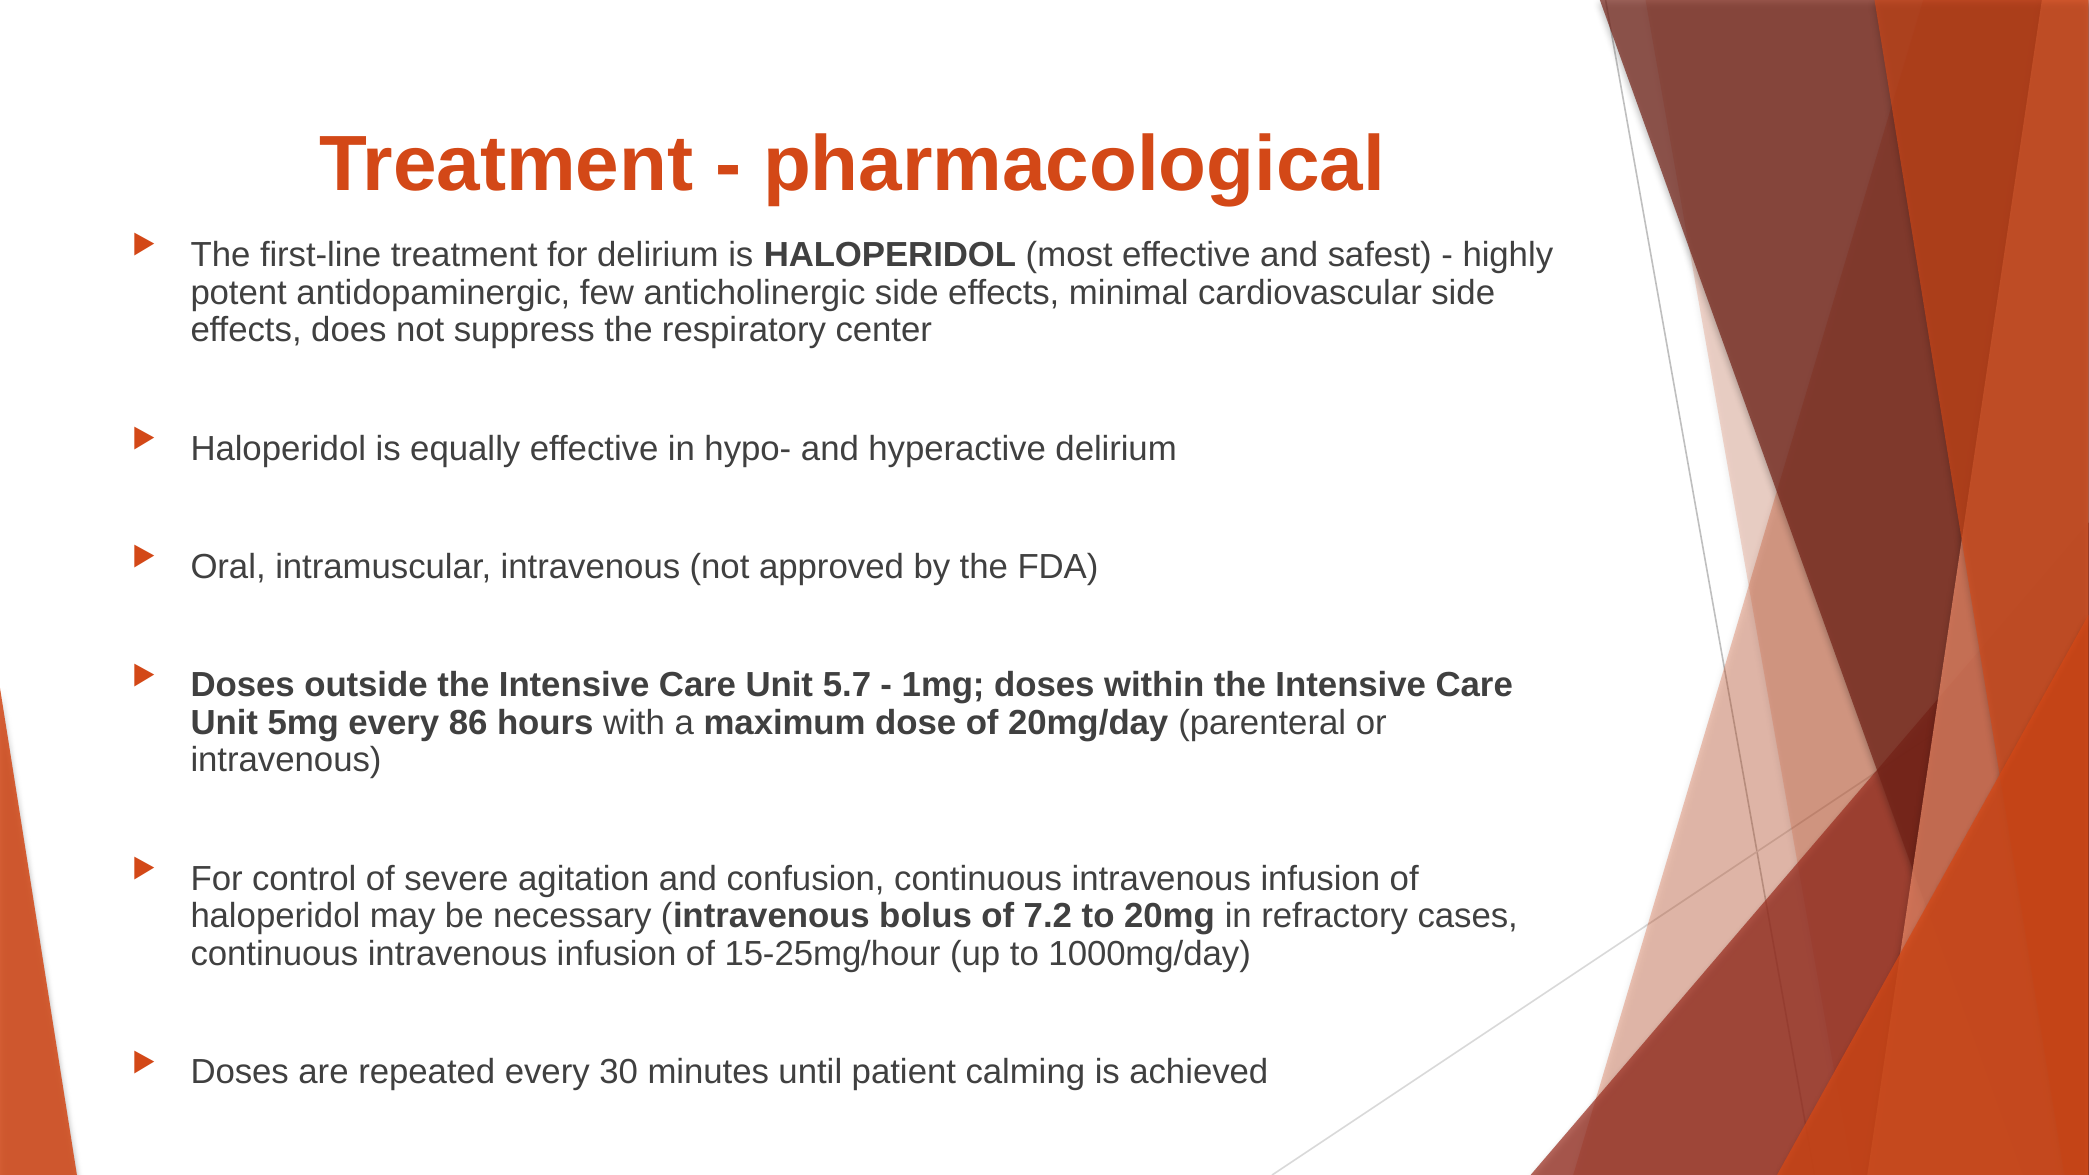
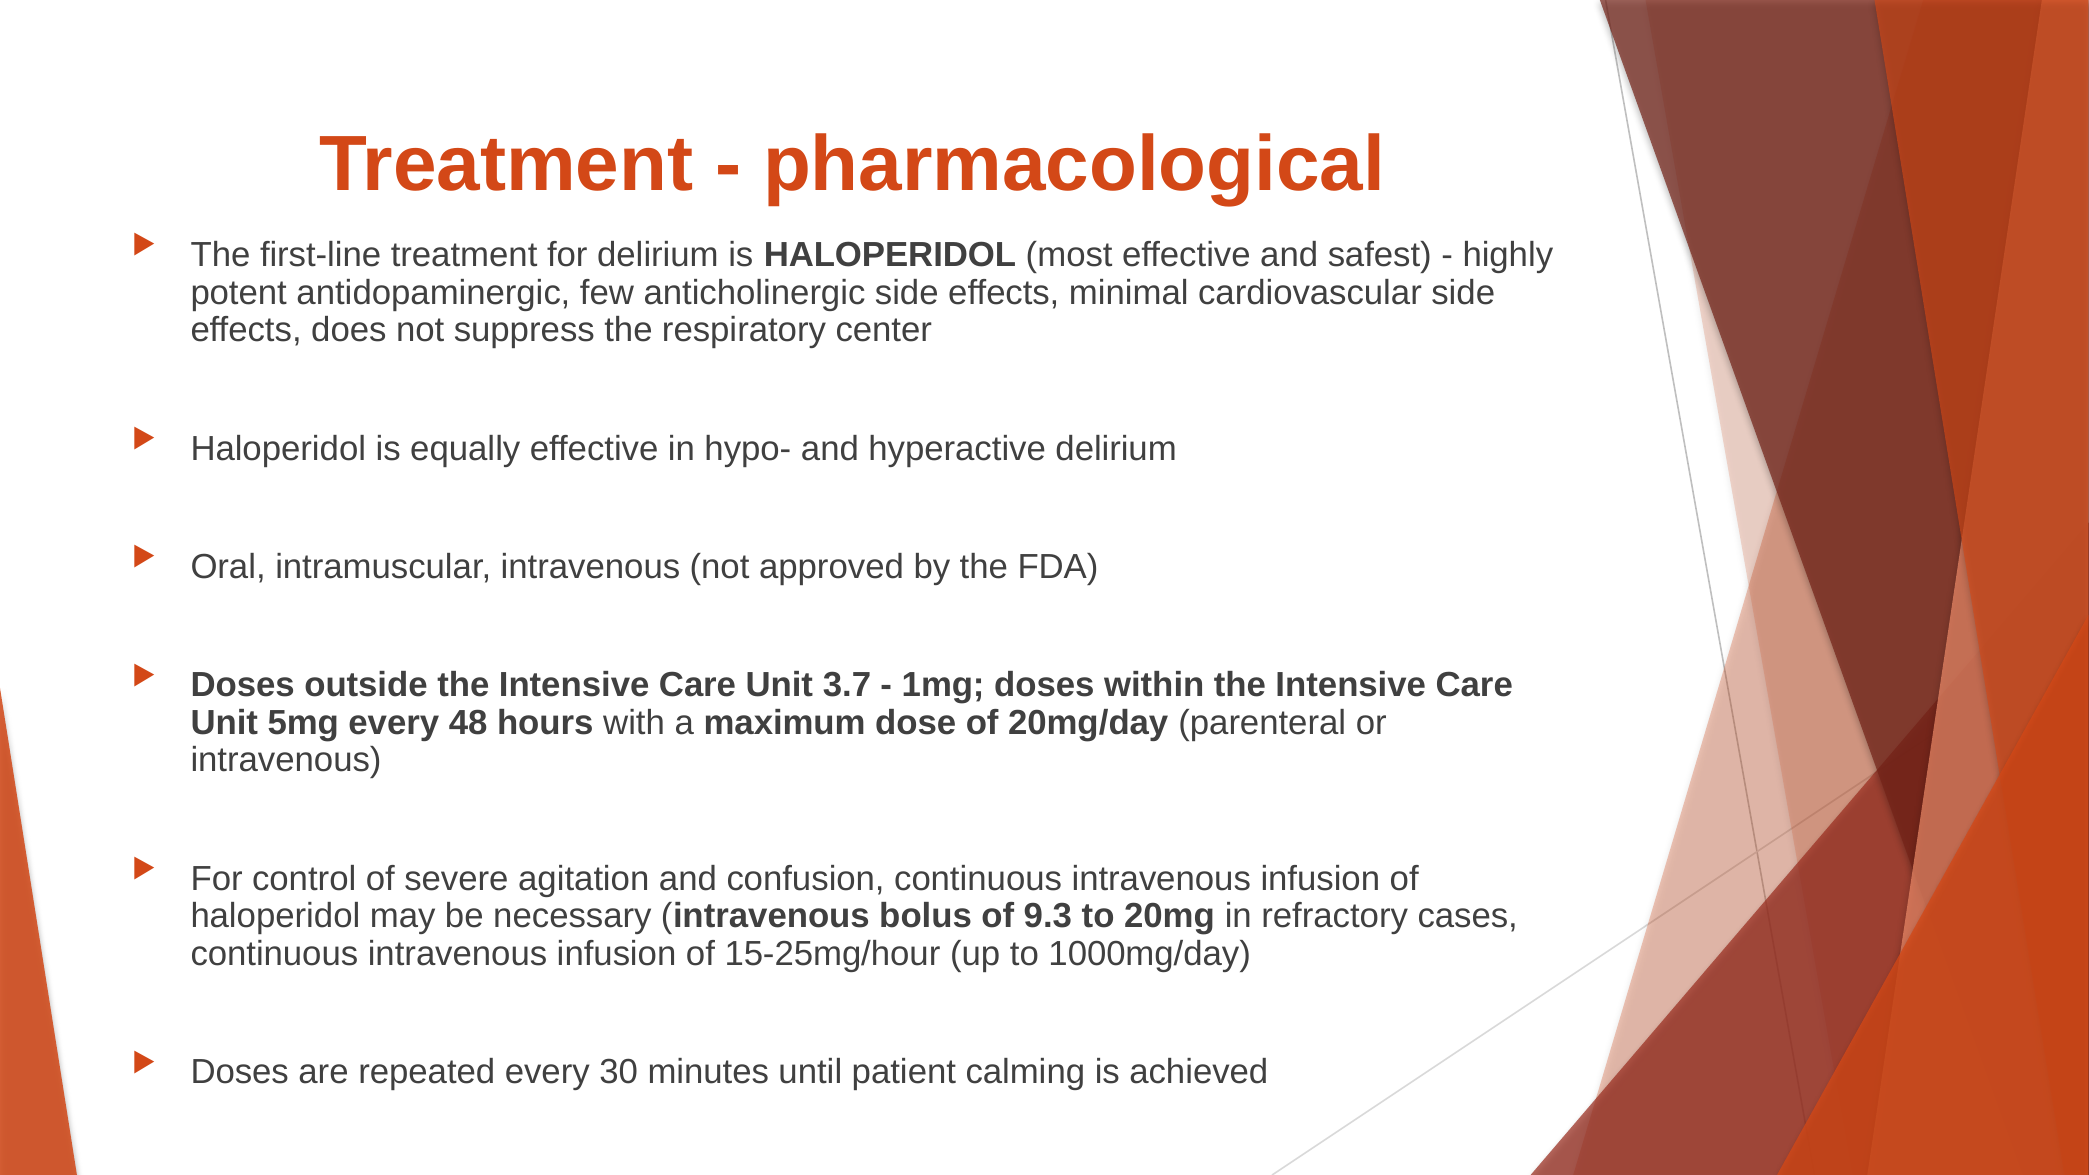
5.7: 5.7 -> 3.7
86: 86 -> 48
7.2: 7.2 -> 9.3
